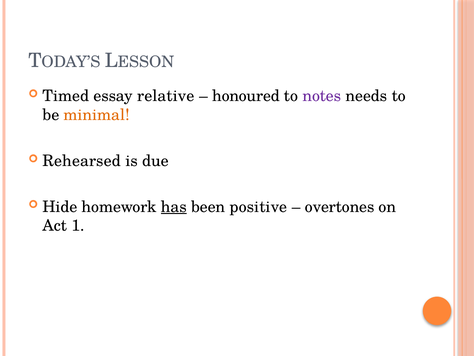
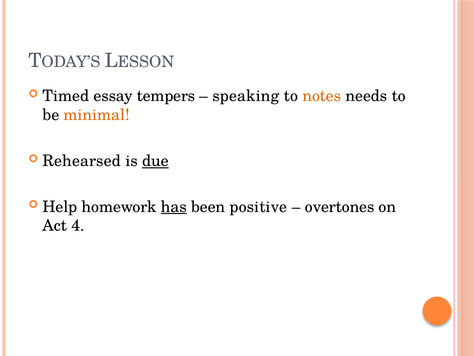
relative: relative -> tempers
honoured: honoured -> speaking
notes colour: purple -> orange
due underline: none -> present
Hide: Hide -> Help
1: 1 -> 4
